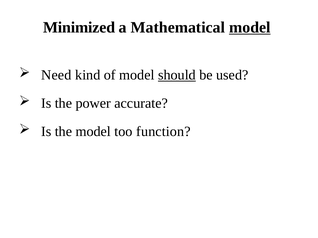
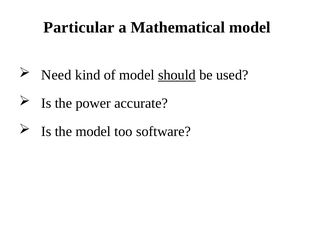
Minimized: Minimized -> Particular
model at (250, 27) underline: present -> none
function: function -> software
